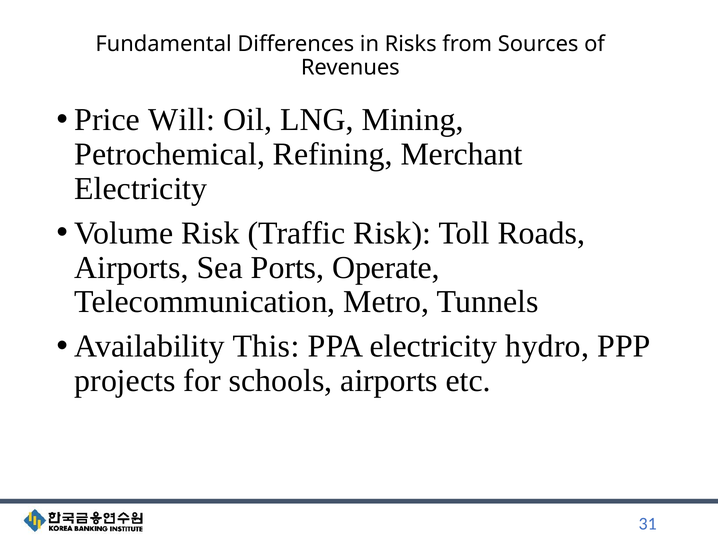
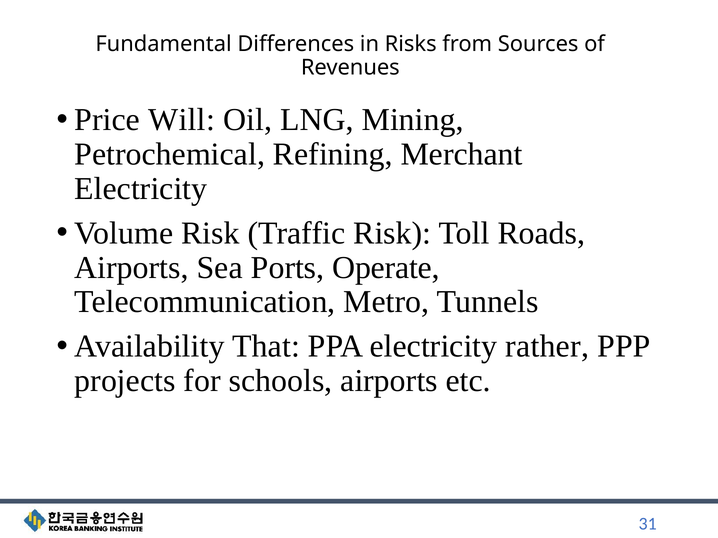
This: This -> That
hydro: hydro -> rather
